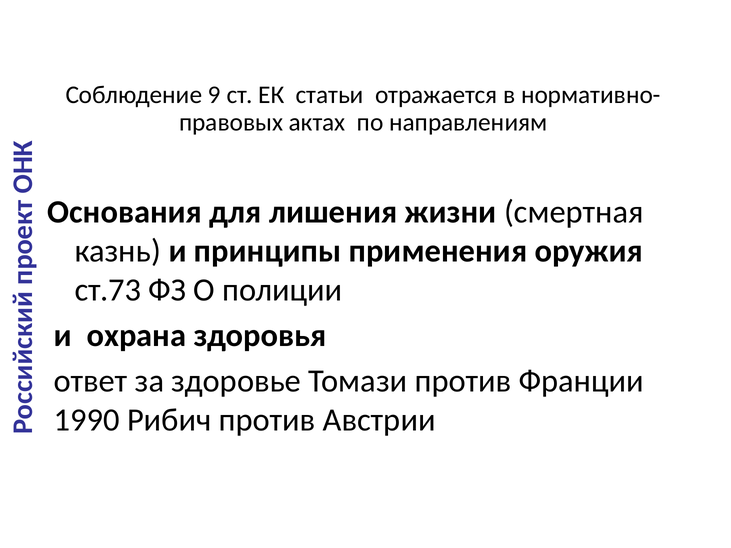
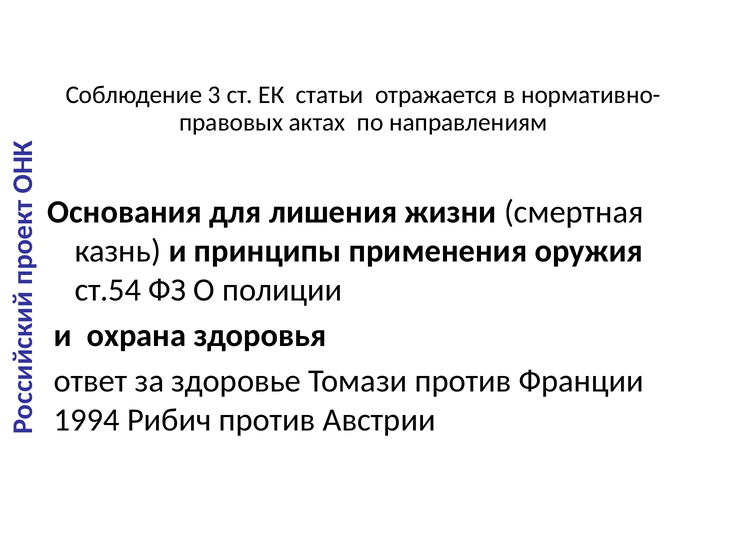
9: 9 -> 3
ст.73: ст.73 -> ст.54
1990: 1990 -> 1994
